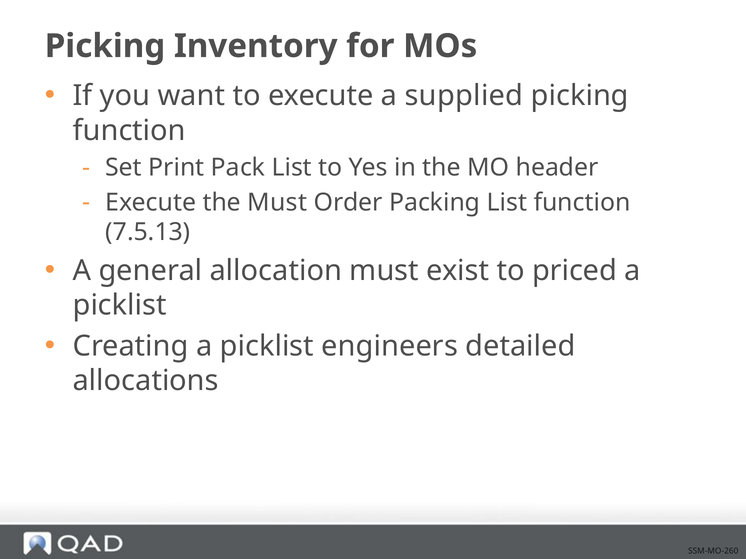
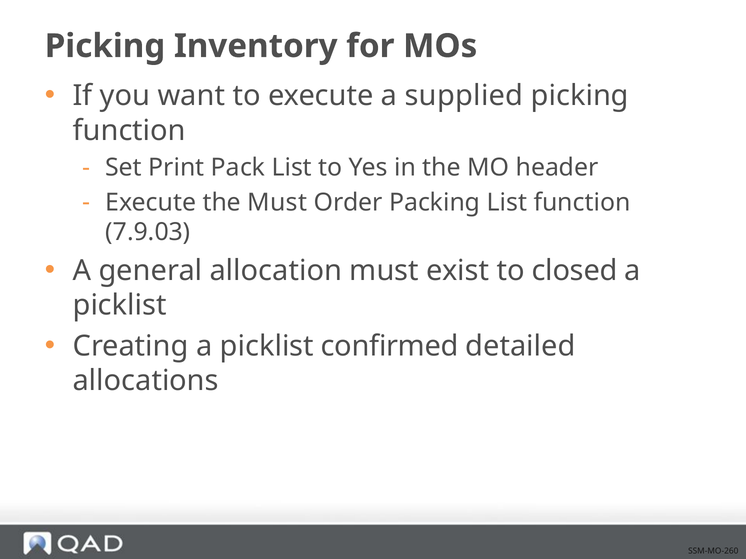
7.5.13: 7.5.13 -> 7.9.03
priced: priced -> closed
engineers: engineers -> confirmed
